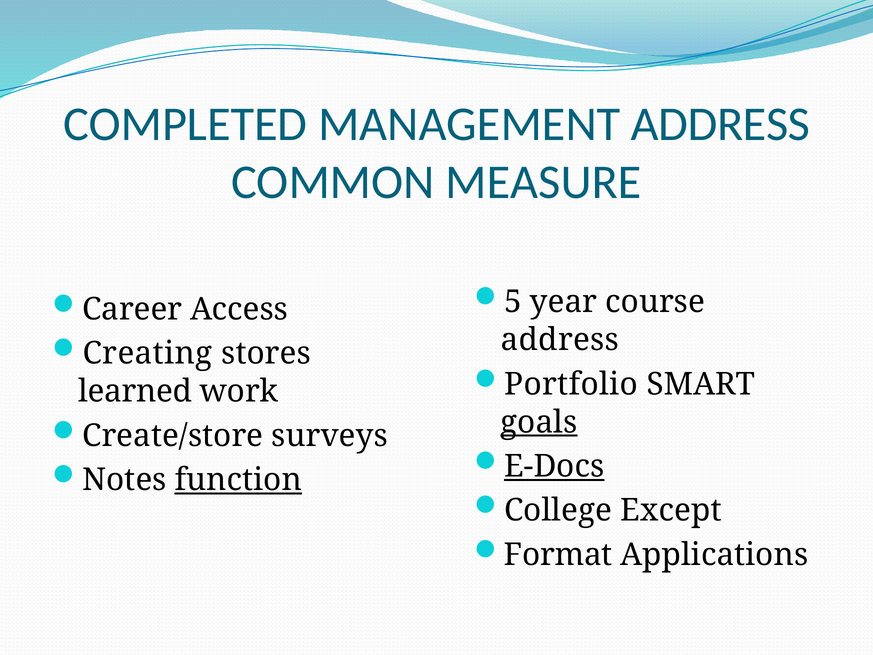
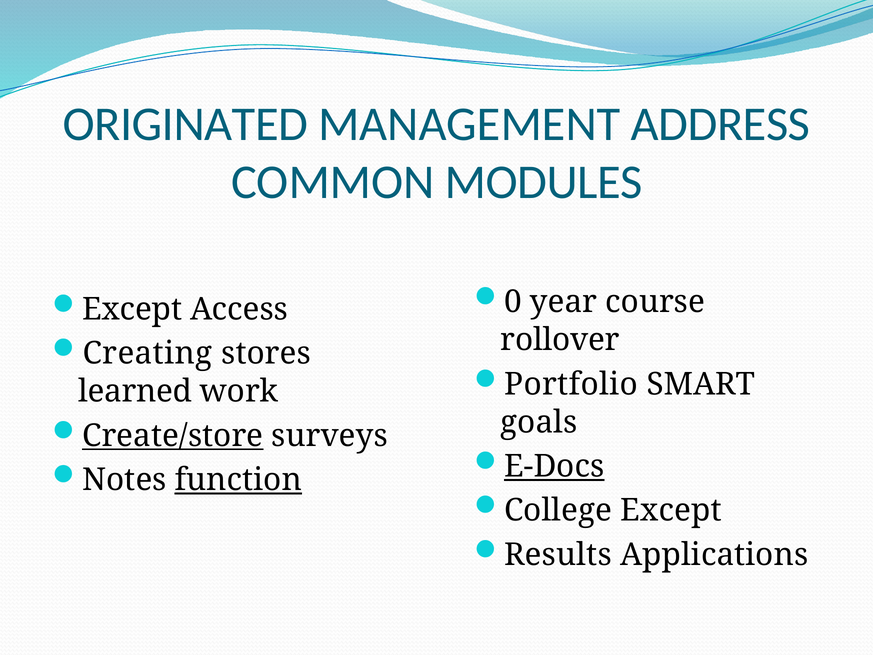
COMPLETED: COMPLETED -> ORIGINATED
MEASURE: MEASURE -> MODULES
5: 5 -> 0
Career at (132, 309): Career -> Except
address at (560, 340): address -> rollover
goals underline: present -> none
Create/store underline: none -> present
Format: Format -> Results
